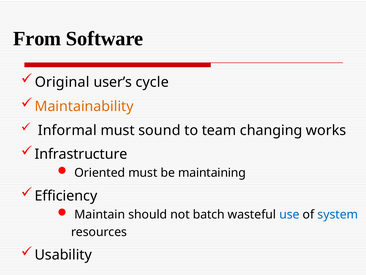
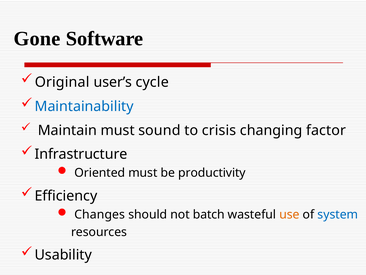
From: From -> Gone
Maintainability colour: orange -> blue
Informal: Informal -> Maintain
team: team -> crisis
works: works -> factor
maintaining: maintaining -> productivity
Maintain: Maintain -> Changes
use colour: blue -> orange
